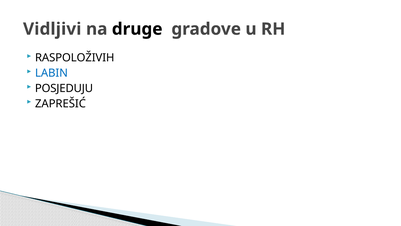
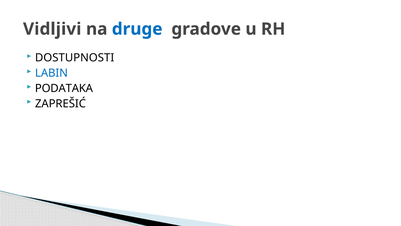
druge colour: black -> blue
RASPOLOŽIVIH: RASPOLOŽIVIH -> DOSTUPNOSTI
POSJEDUJU: POSJEDUJU -> PODATAKA
